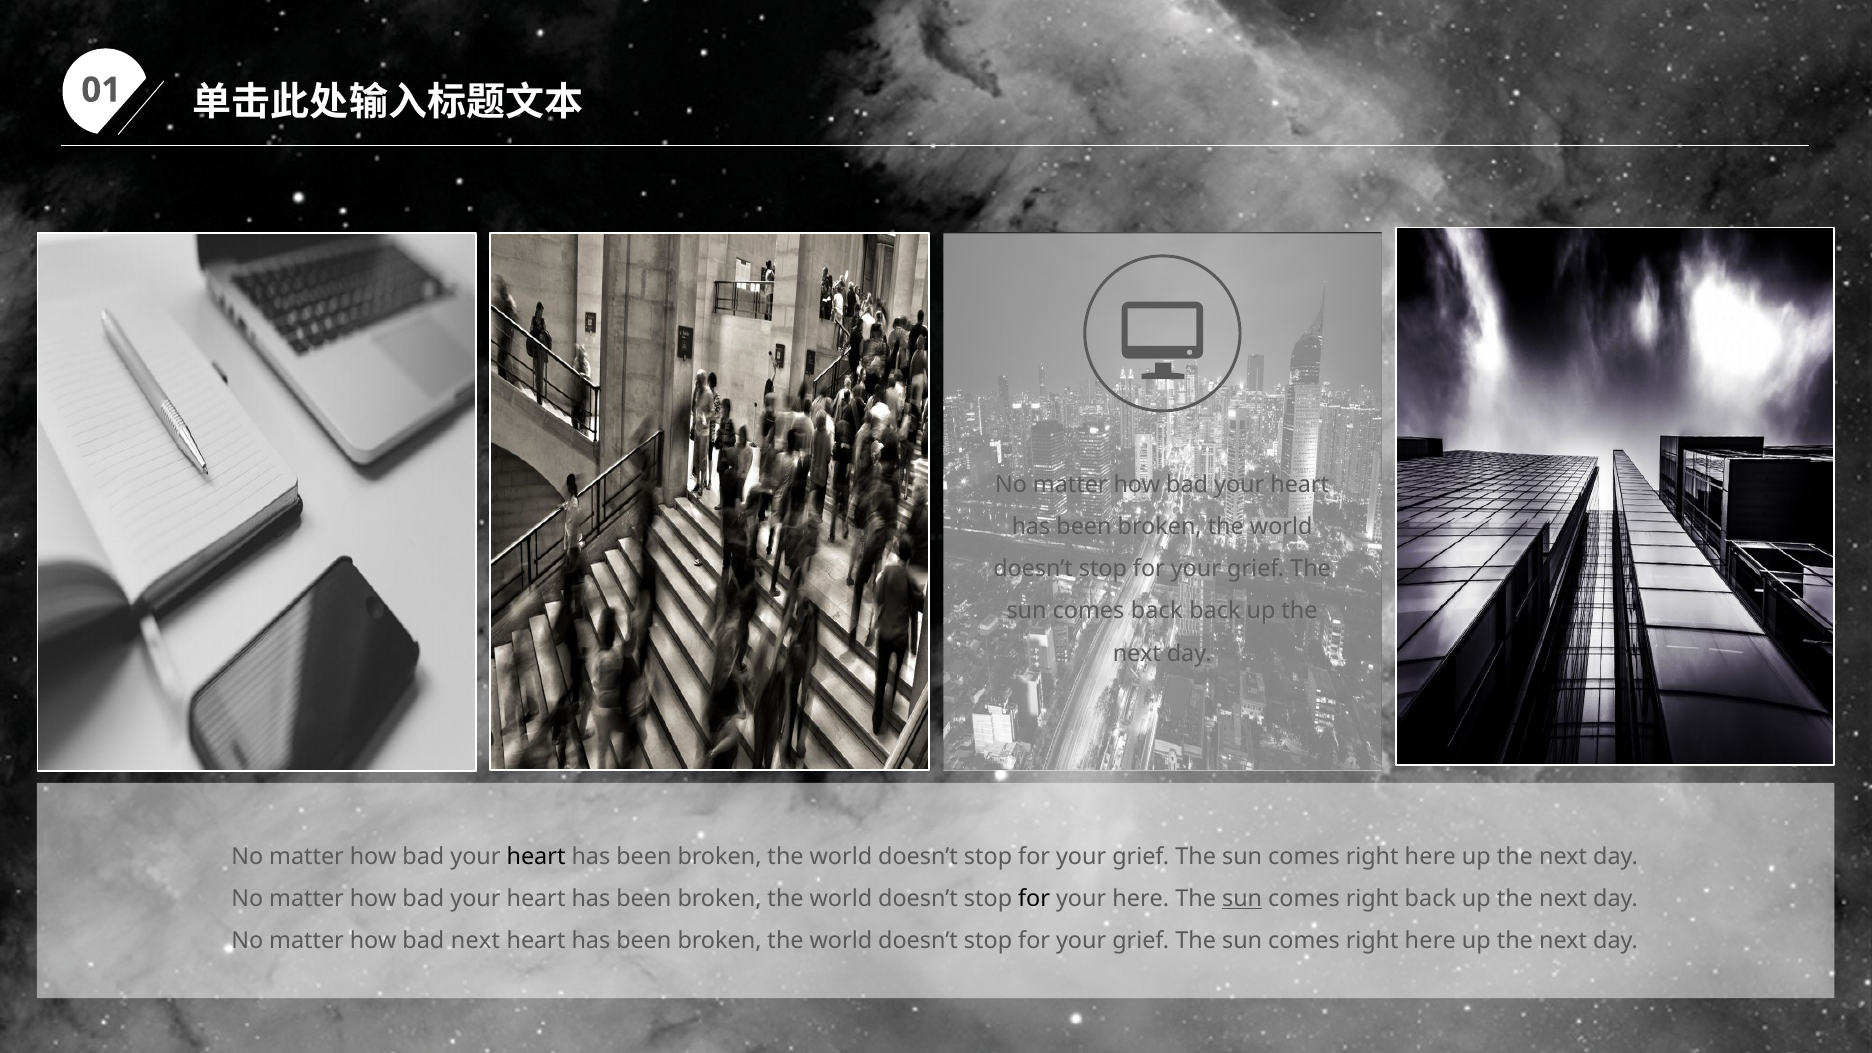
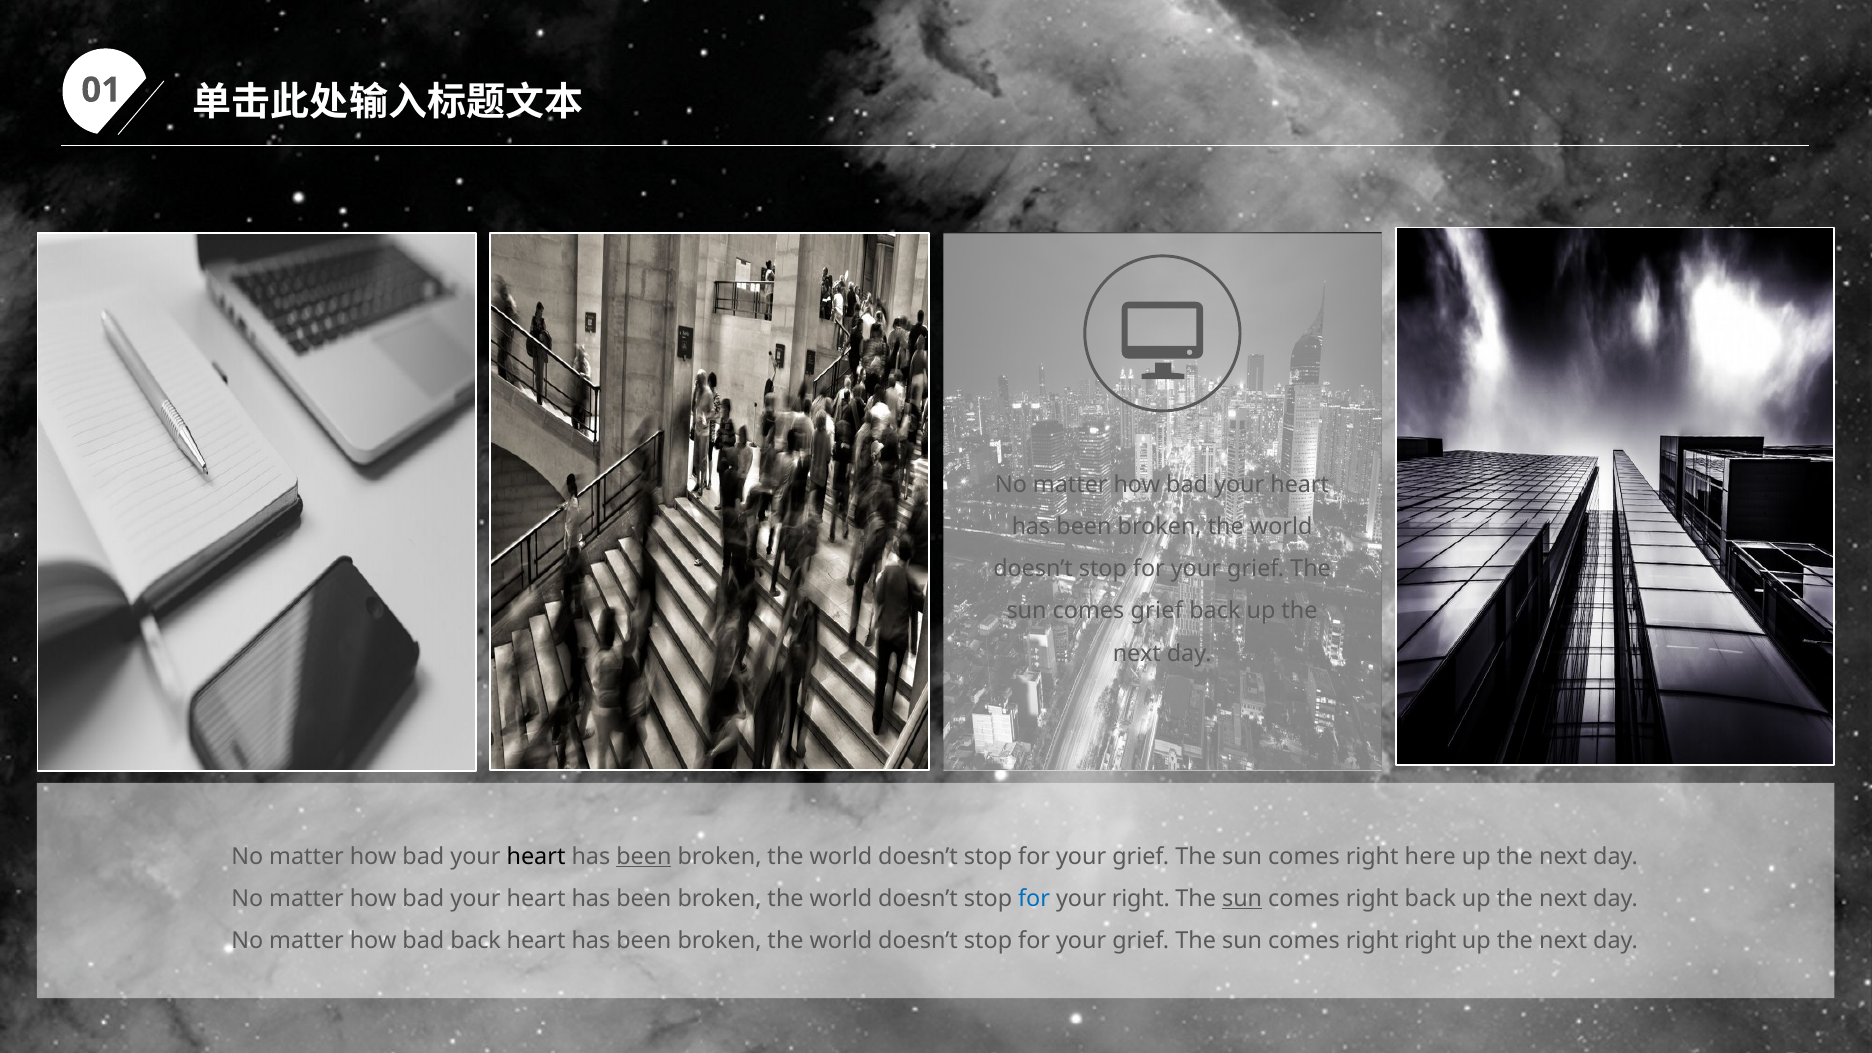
comes back: back -> grief
been at (644, 856) underline: none -> present
for at (1034, 898) colour: black -> blue
your here: here -> right
bad next: next -> back
here at (1430, 941): here -> right
